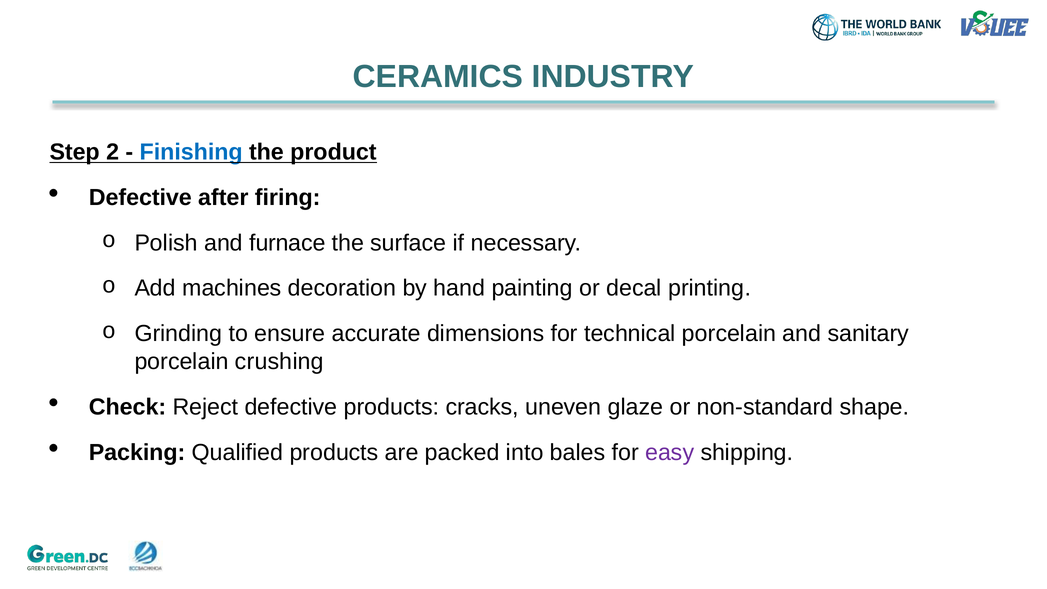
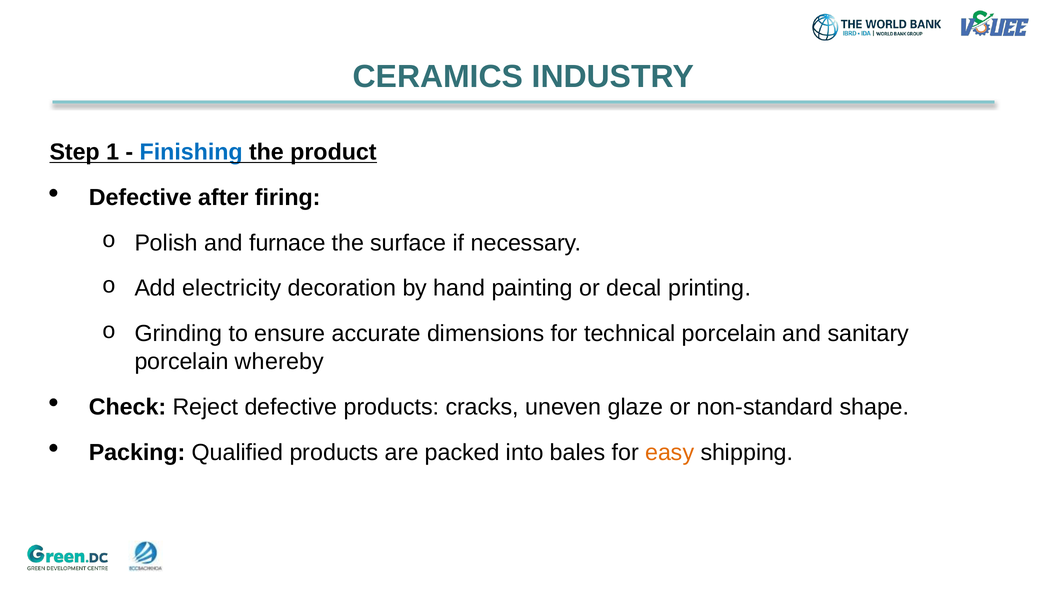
2: 2 -> 1
machines: machines -> electricity
crushing: crushing -> whereby
easy colour: purple -> orange
